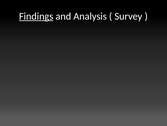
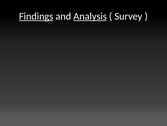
Analysis underline: none -> present
